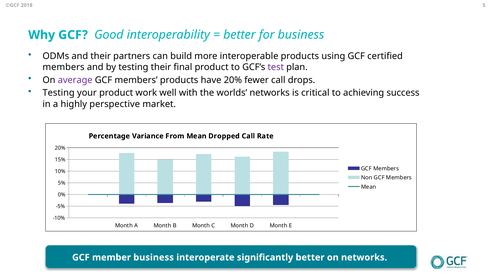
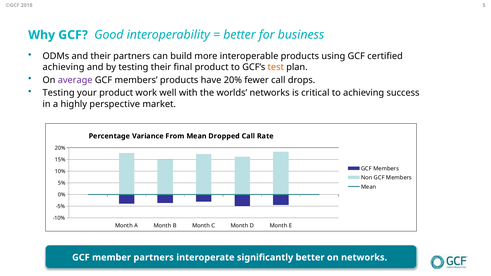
members at (64, 67): members -> achieving
test colour: purple -> orange
member business: business -> partners
